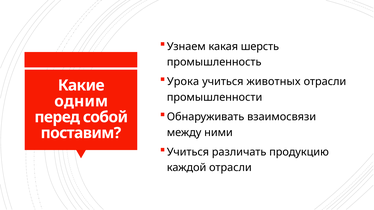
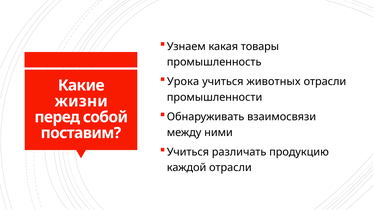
шерсть: шерсть -> товары
одним: одним -> жизни
